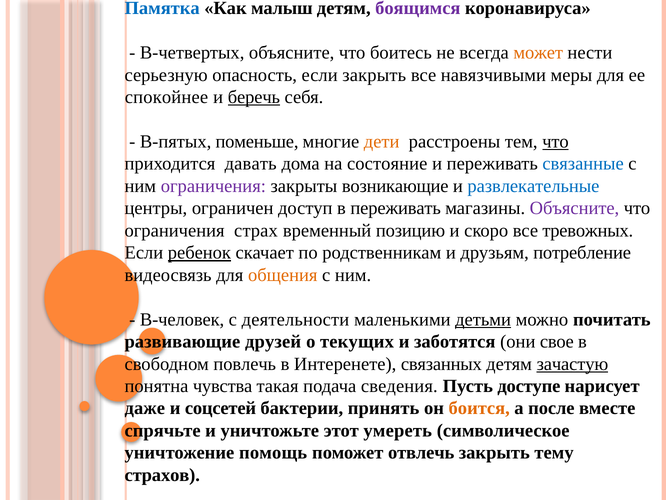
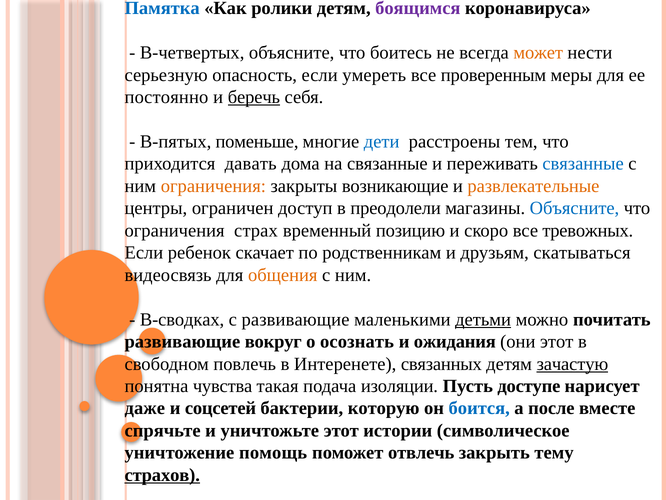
малыш: малыш -> ролики
если закрыть: закрыть -> умереть
навязчивыми: навязчивыми -> проверенным
спокойнее: спокойнее -> постоянно
дети colour: orange -> blue
что at (555, 141) underline: present -> none
на состояние: состояние -> связанные
ограничения at (213, 186) colour: purple -> orange
развлекательные colour: blue -> orange
в переживать: переживать -> преодолели
Объясните at (574, 208) colour: purple -> blue
ребенок underline: present -> none
потребление: потребление -> скатываться
В-человек: В-человек -> В-сводках
с деятельности: деятельности -> развивающие
друзей: друзей -> вокруг
текущих: текущих -> осознать
заботятся: заботятся -> ожидания
они свое: свое -> этот
сведения: сведения -> изоляции
принять: принять -> которую
боится colour: orange -> blue
умереть: умереть -> истории
страхов underline: none -> present
